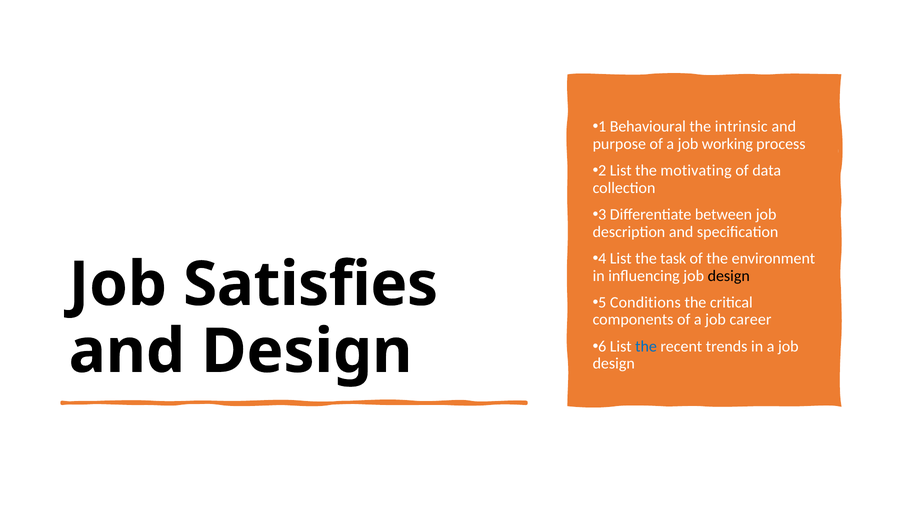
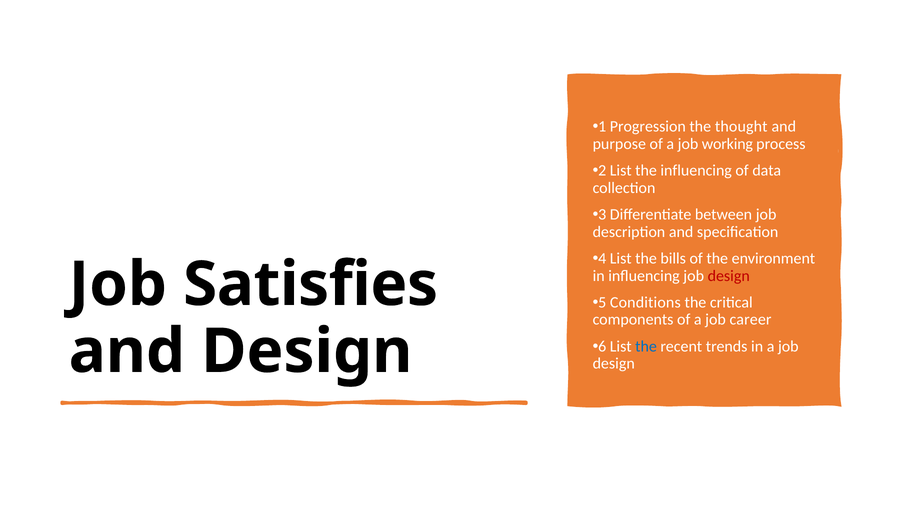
Behavioural: Behavioural -> Progression
intrinsic: intrinsic -> thought
the motivating: motivating -> influencing
task: task -> bills
design at (729, 276) colour: black -> red
